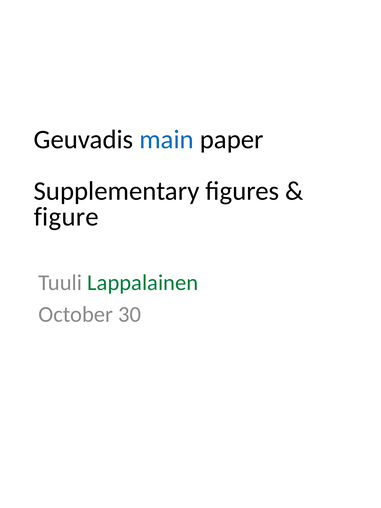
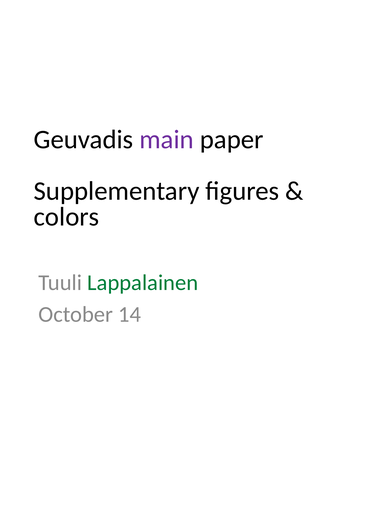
main colour: blue -> purple
figure: figure -> colors
30: 30 -> 14
